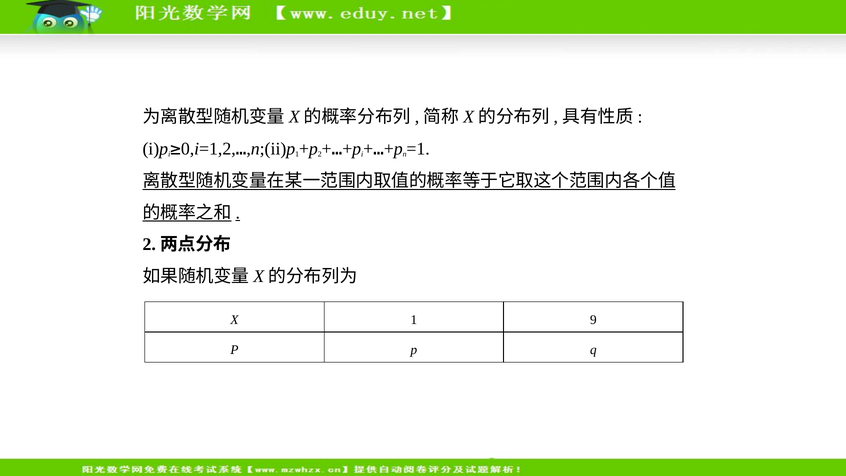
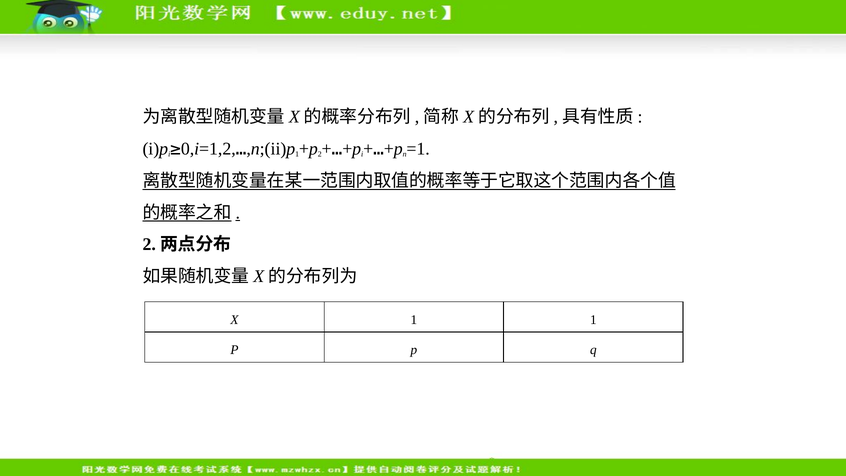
1 9: 9 -> 1
